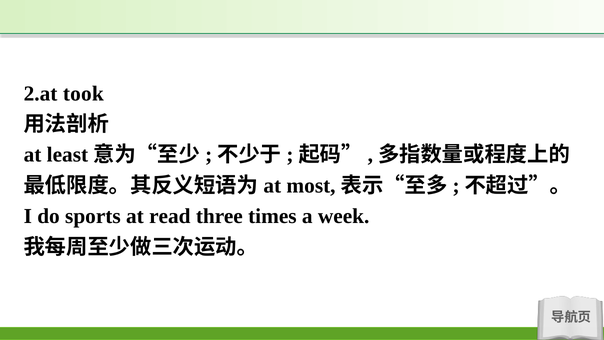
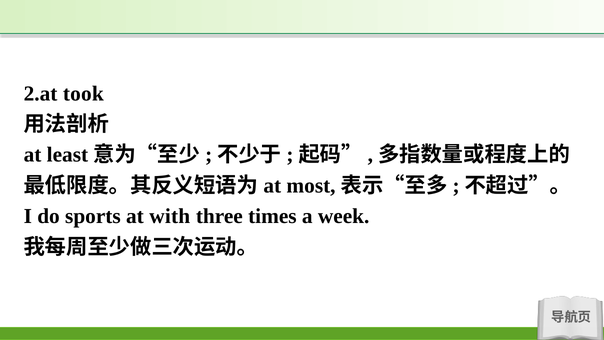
read: read -> with
